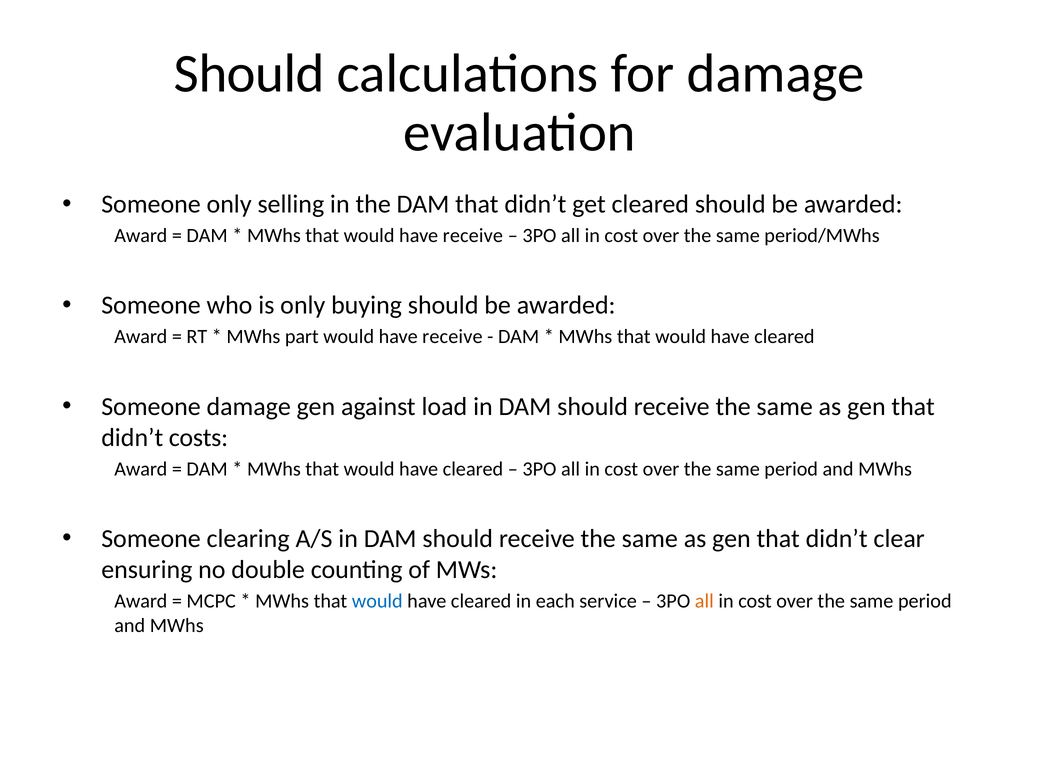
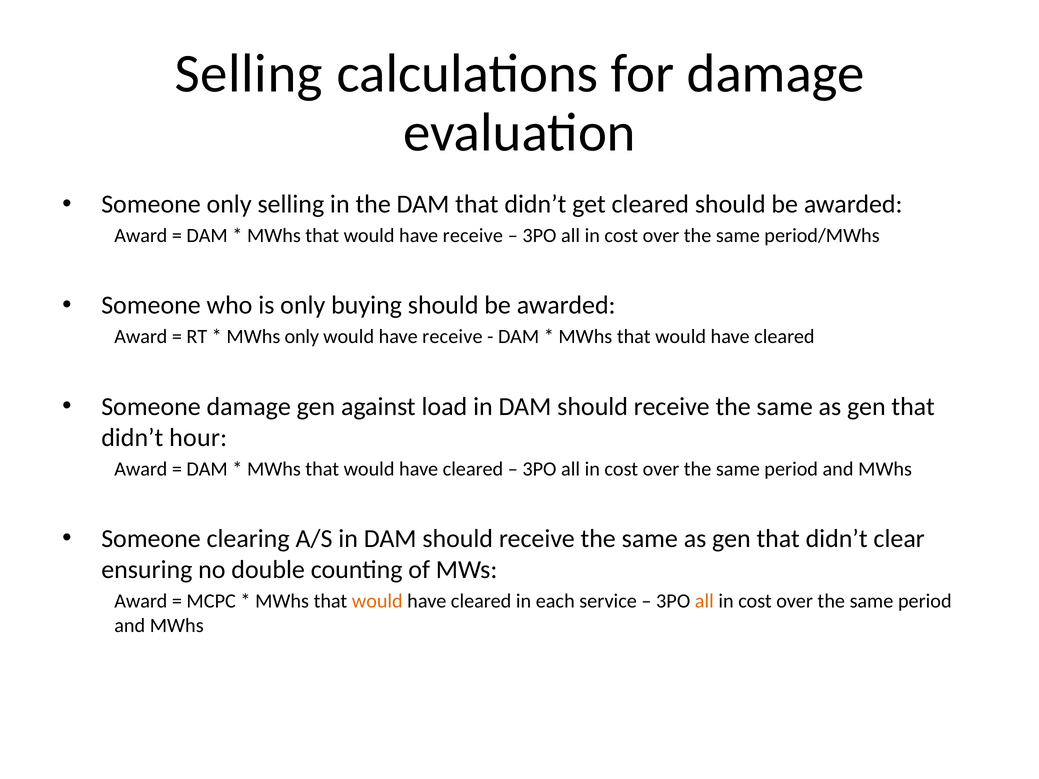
Should at (249, 74): Should -> Selling
MWhs part: part -> only
costs: costs -> hour
would at (377, 601) colour: blue -> orange
